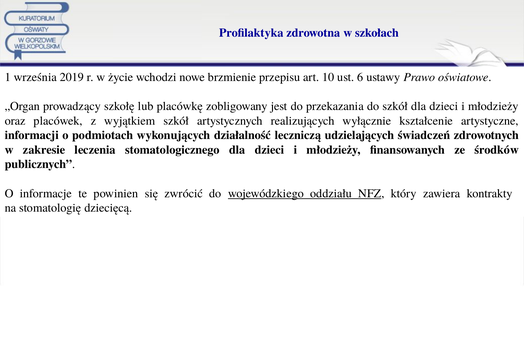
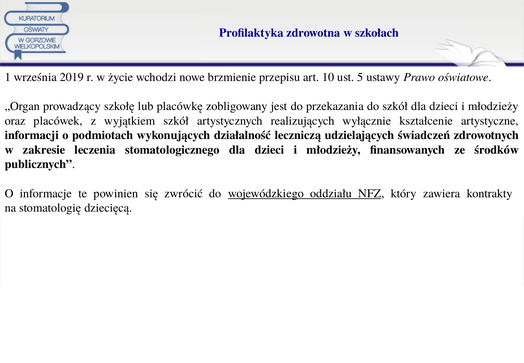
6: 6 -> 5
